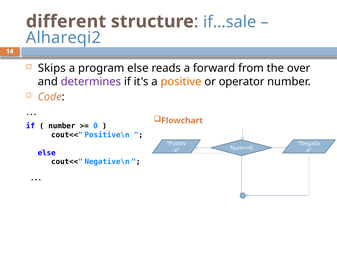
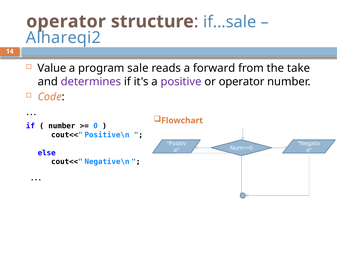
different at (66, 21): different -> operator
Skips: Skips -> Value
program else: else -> sale
over: over -> take
positive colour: orange -> purple
